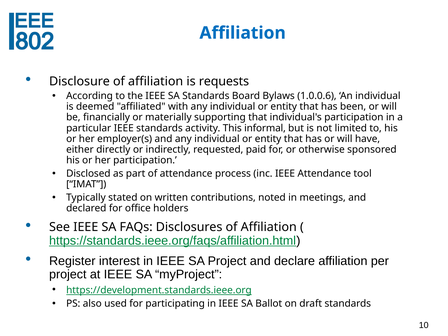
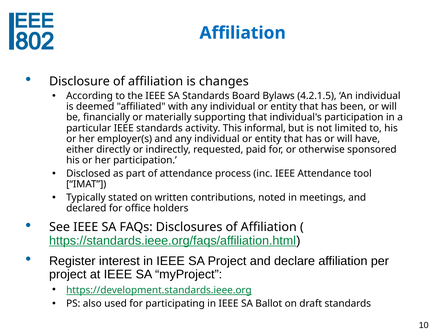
requests: requests -> changes
1.0.0.6: 1.0.0.6 -> 4.2.1.5
